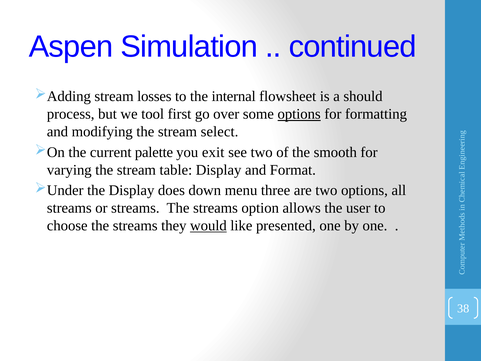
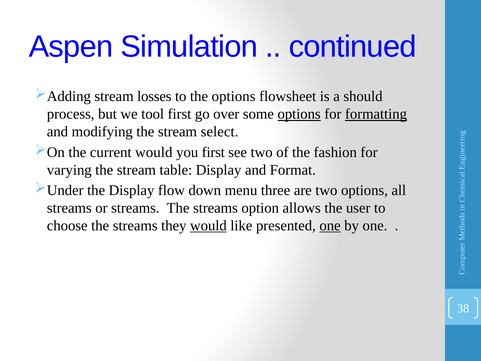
the internal: internal -> options
formatting underline: none -> present
current palette: palette -> would
you exit: exit -> first
smooth: smooth -> fashion
does: does -> flow
one at (330, 226) underline: none -> present
